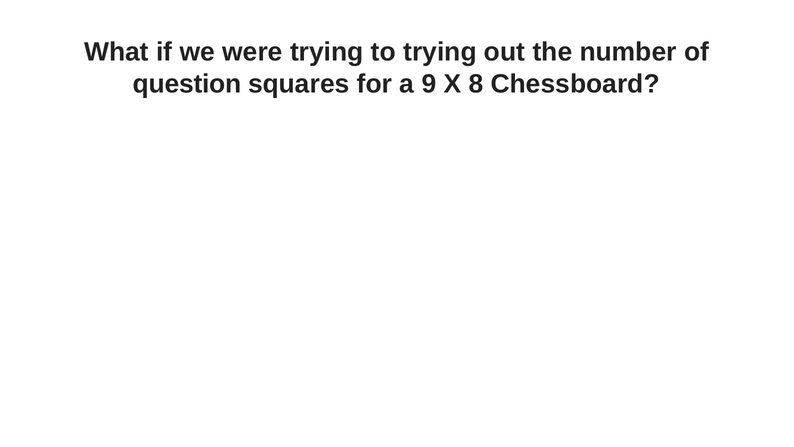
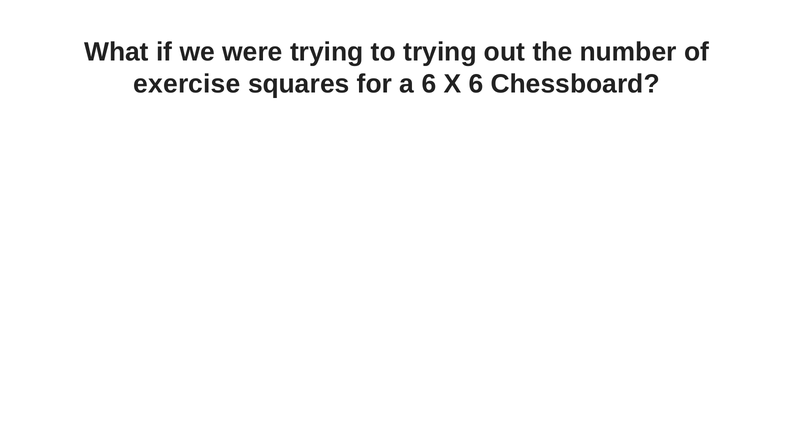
question: question -> exercise
a 9: 9 -> 6
X 8: 8 -> 6
